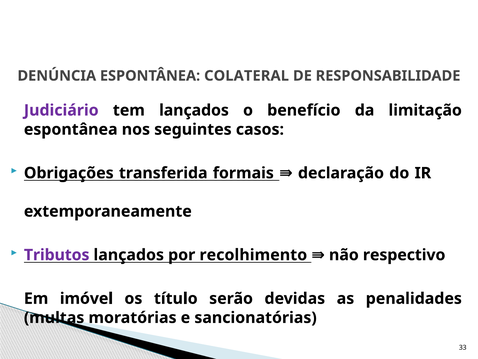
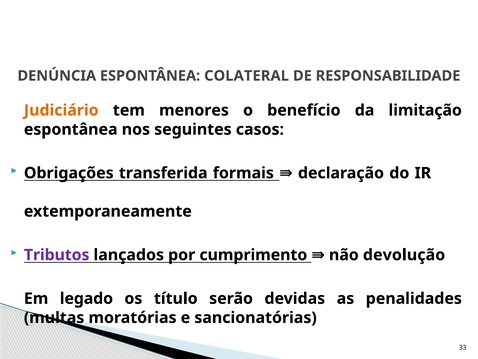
Judiciário colour: purple -> orange
tem lançados: lançados -> menores
recolhimento: recolhimento -> cumprimento
respectivo: respectivo -> devolução
imóvel: imóvel -> legado
